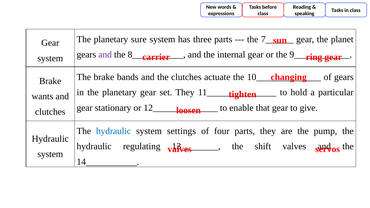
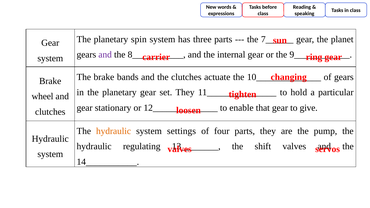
sure: sure -> spin
wants: wants -> wheel
hydraulic at (114, 131) colour: blue -> orange
